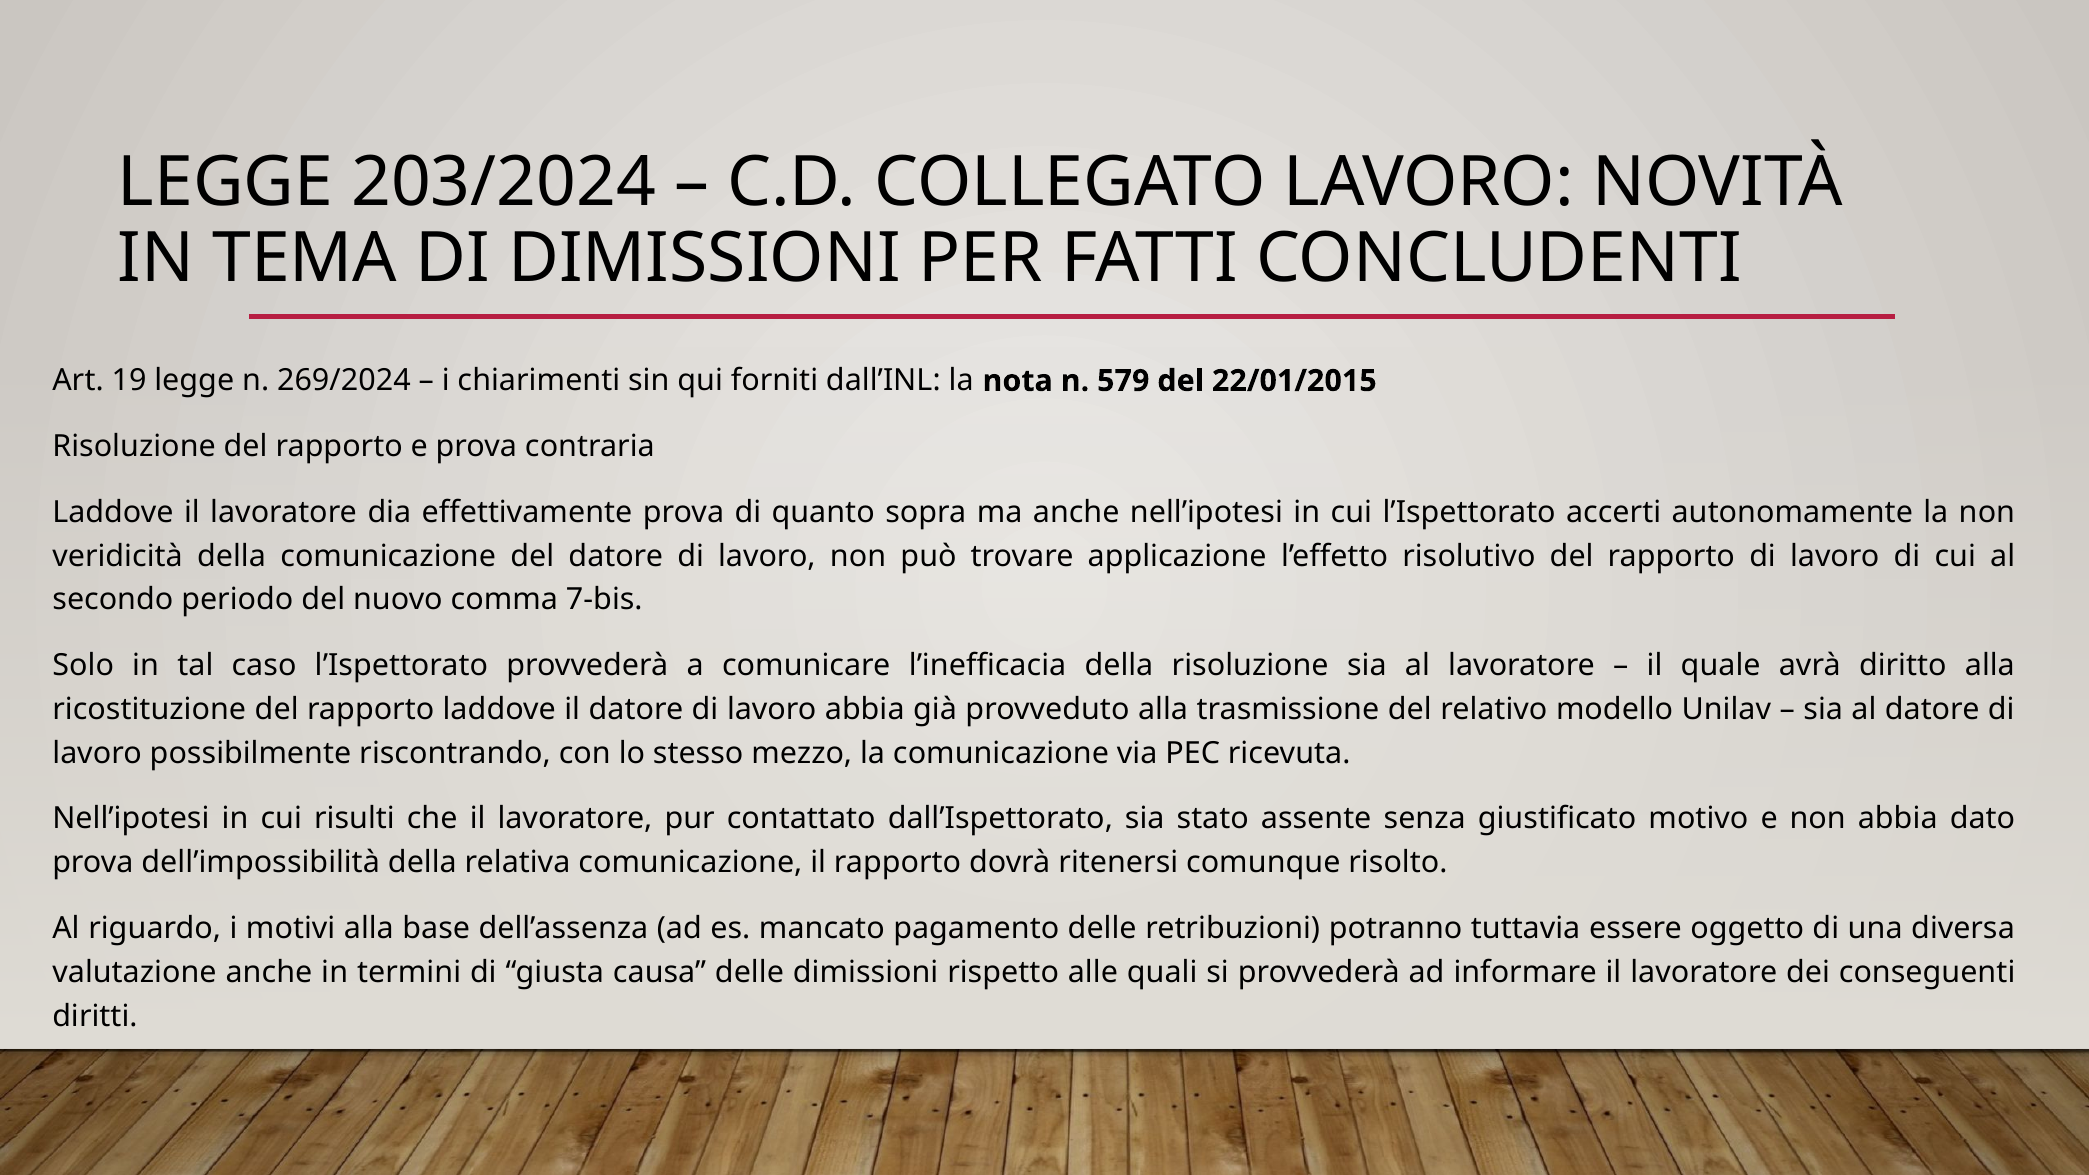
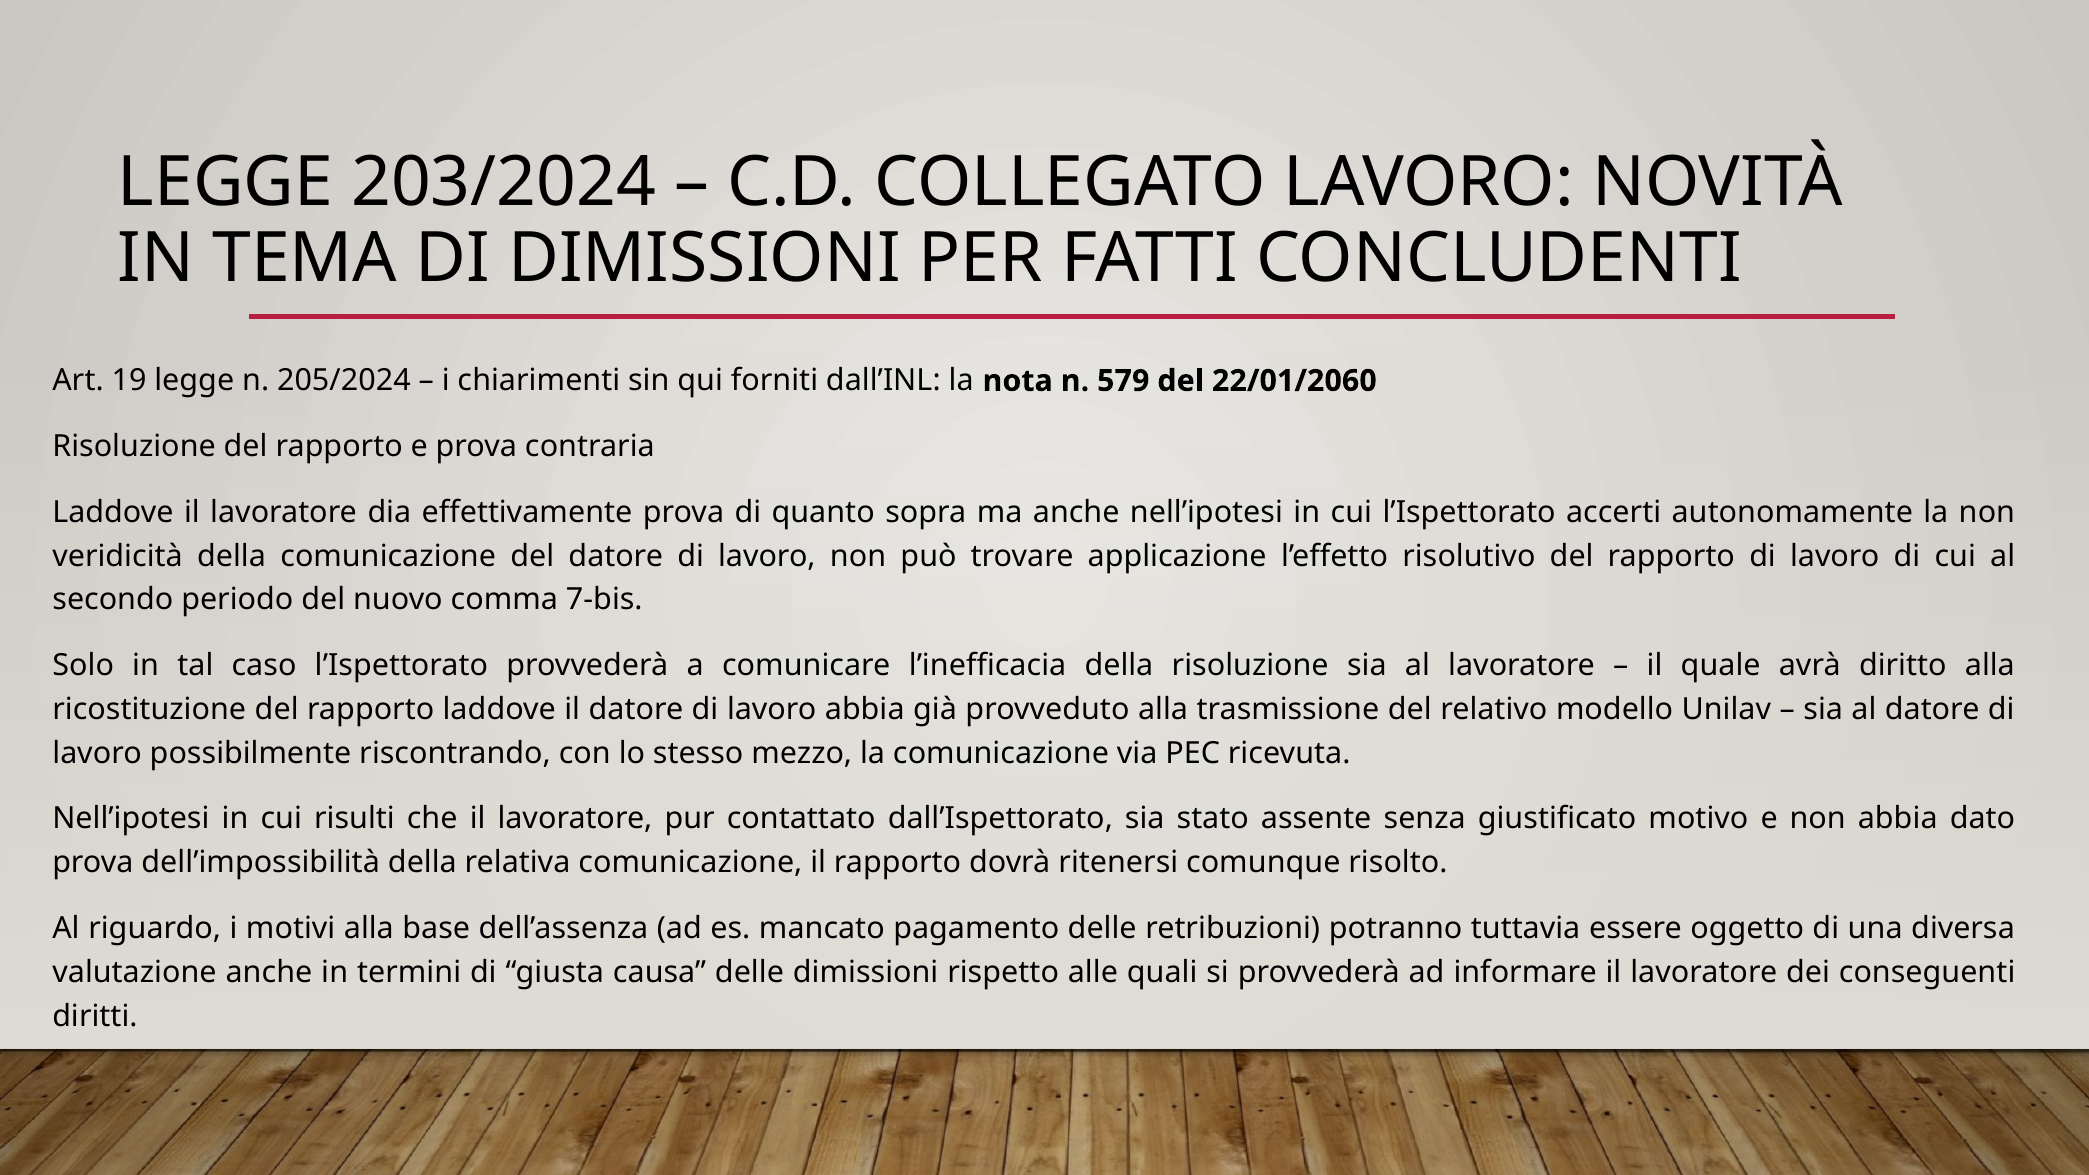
269/2024: 269/2024 -> 205/2024
22/01/2015: 22/01/2015 -> 22/01/2060
